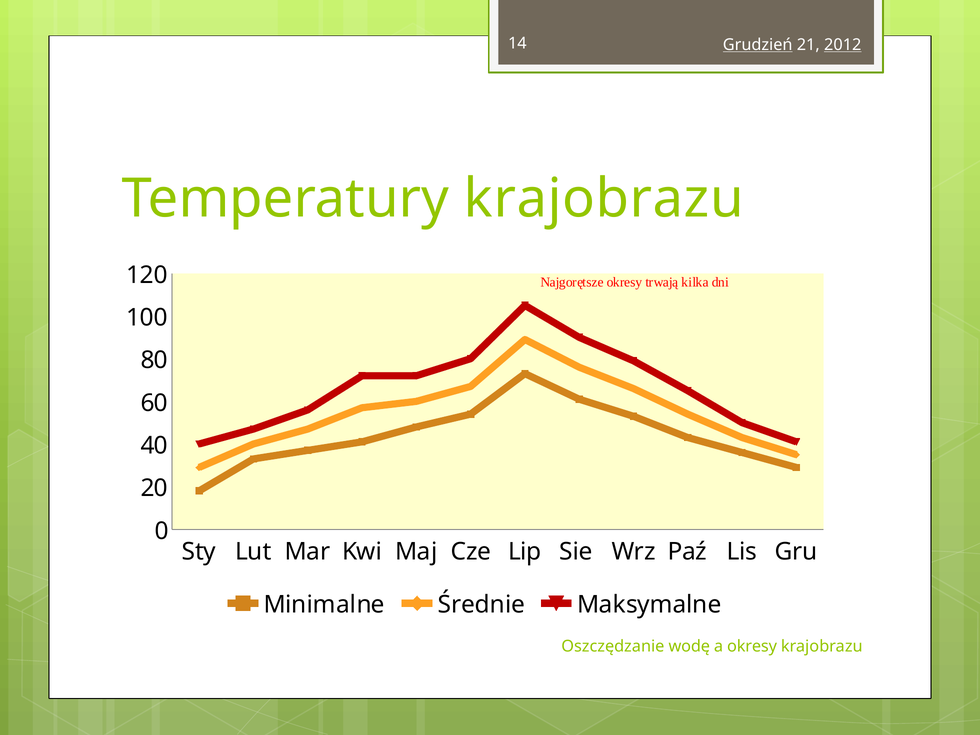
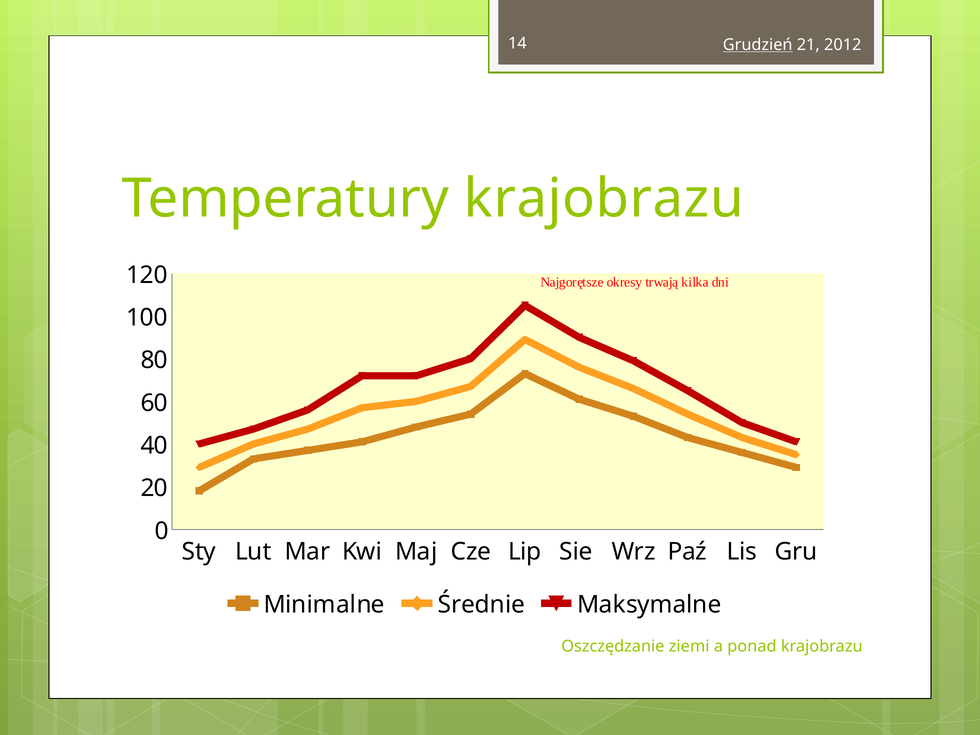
2012 underline: present -> none
wodę: wodę -> ziemi
a okresy: okresy -> ponad
